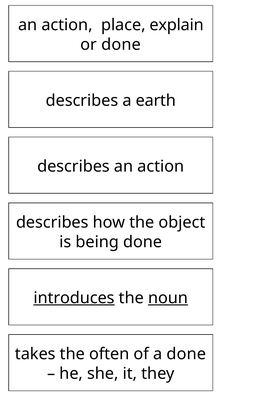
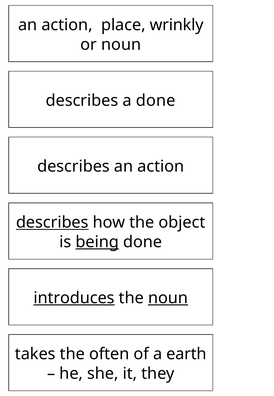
explain: explain -> wrinkly
or done: done -> noun
a earth: earth -> done
describes at (52, 222) underline: none -> present
being underline: none -> present
a done: done -> earth
